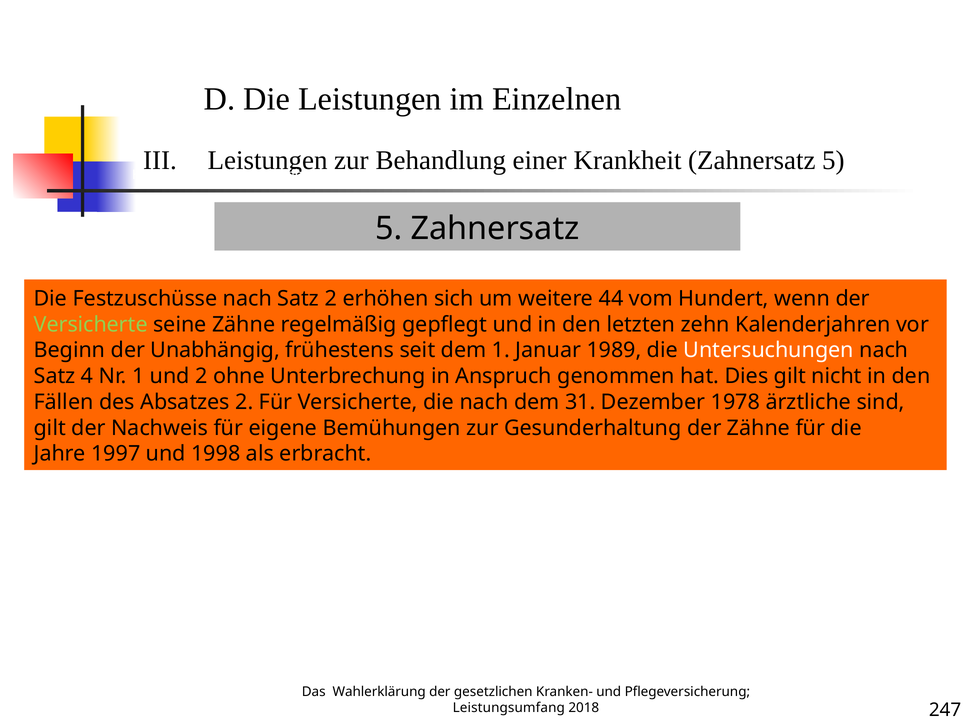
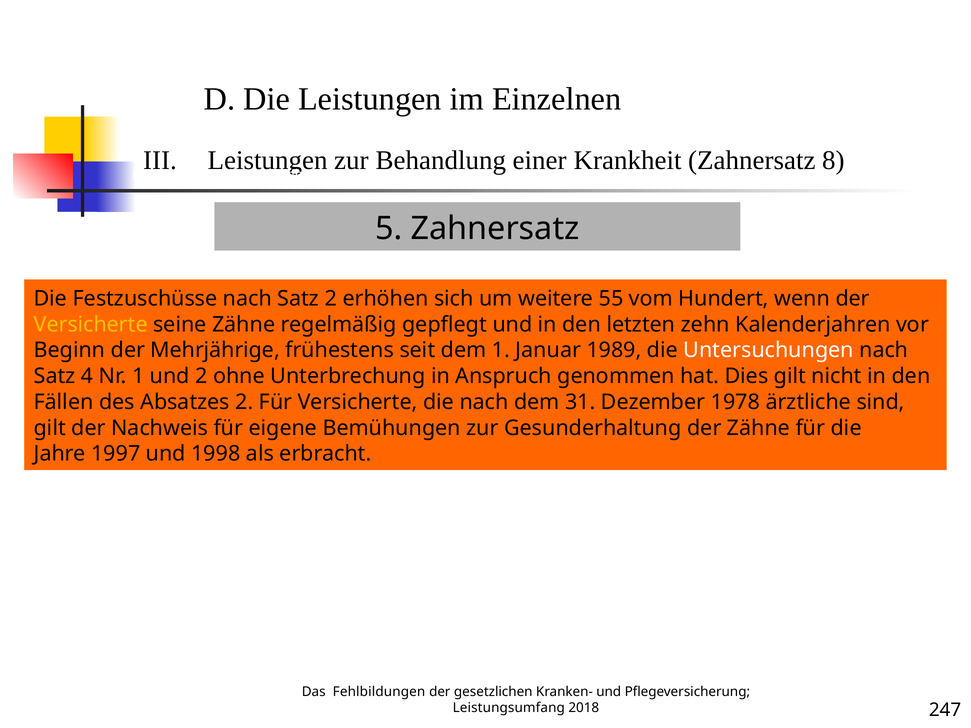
Zahnersatz 5: 5 -> 8
44: 44 -> 55
Versicherte at (91, 325) colour: light green -> yellow
Unabhängig: Unabhängig -> Mehrjährige
Wahlerklärung: Wahlerklärung -> Fehlbildungen
